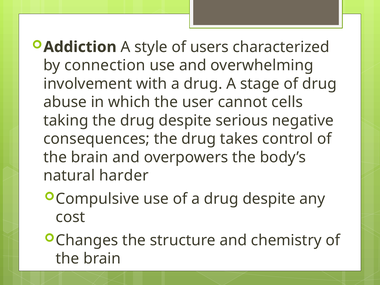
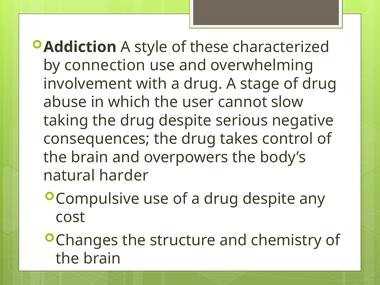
users: users -> these
cells: cells -> slow
